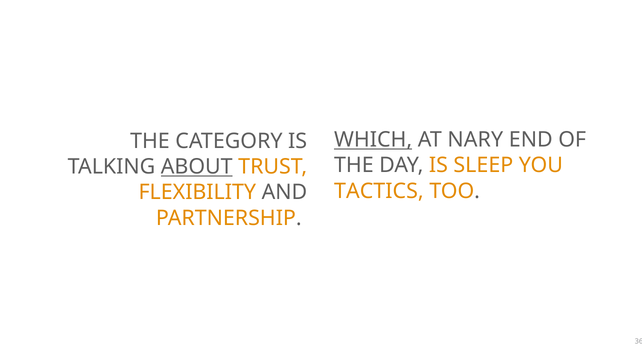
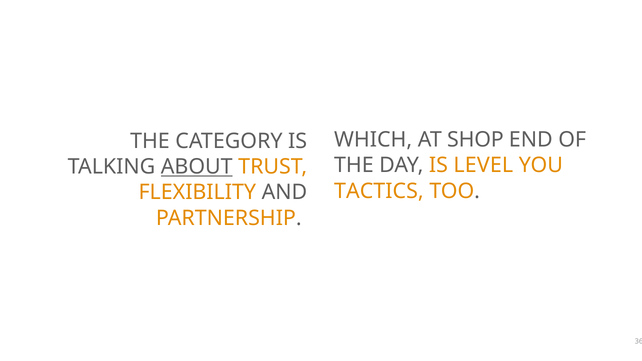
WHICH underline: present -> none
NARY: NARY -> SHOP
SLEEP: SLEEP -> LEVEL
